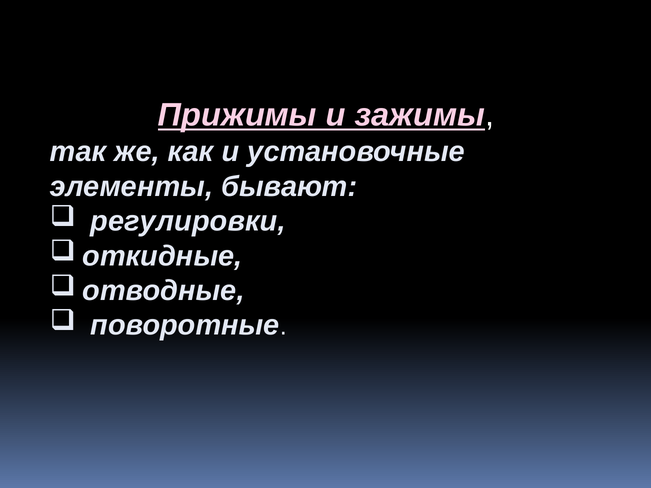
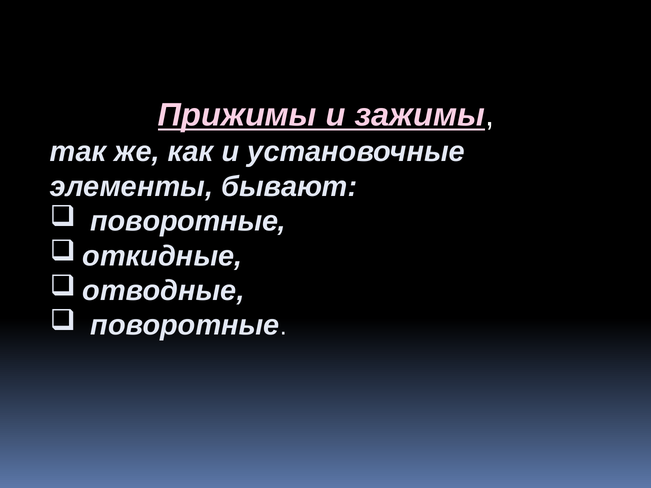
регулировки at (188, 221): регулировки -> поворотные
